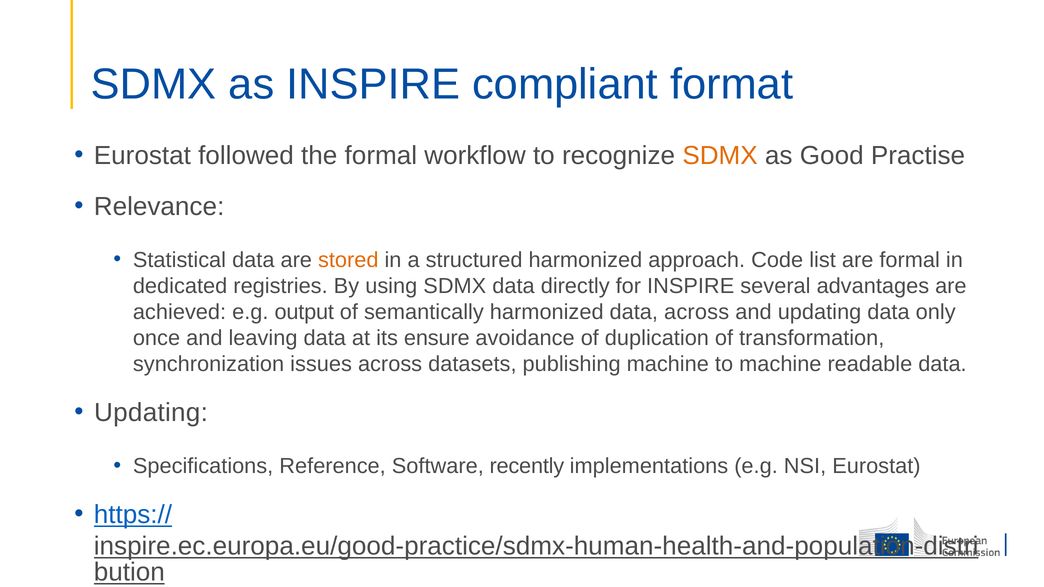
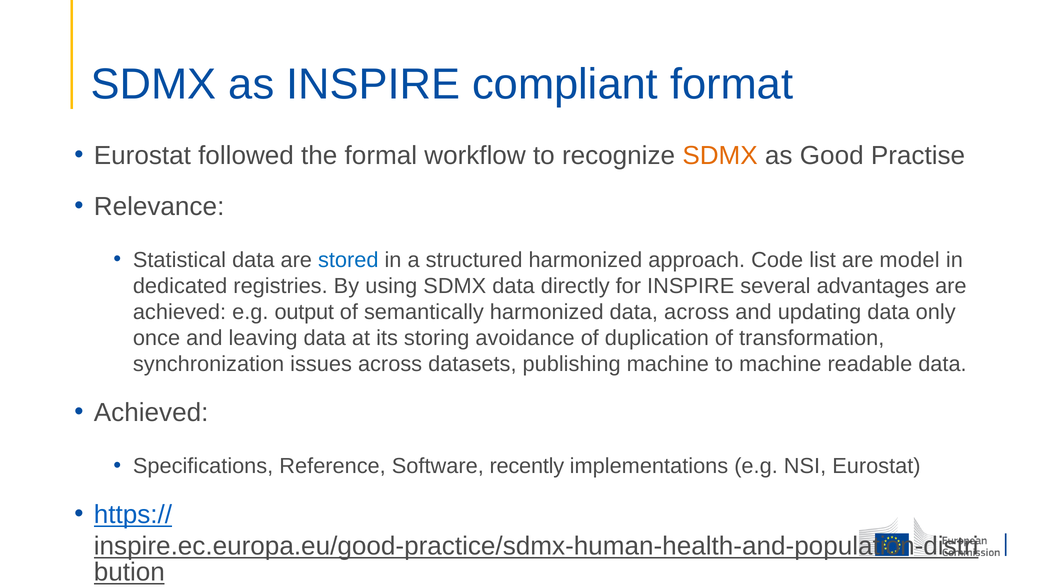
stored colour: orange -> blue
are formal: formal -> model
ensure: ensure -> storing
Updating at (151, 413): Updating -> Achieved
